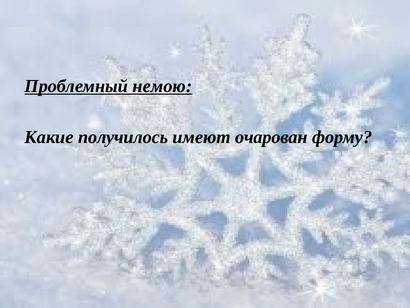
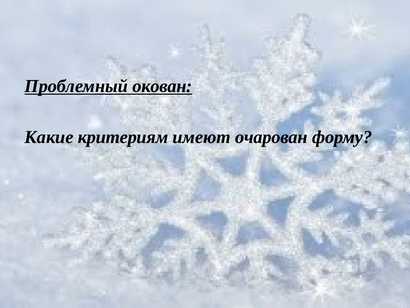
немою: немою -> окован
получилось: получилось -> критериям
